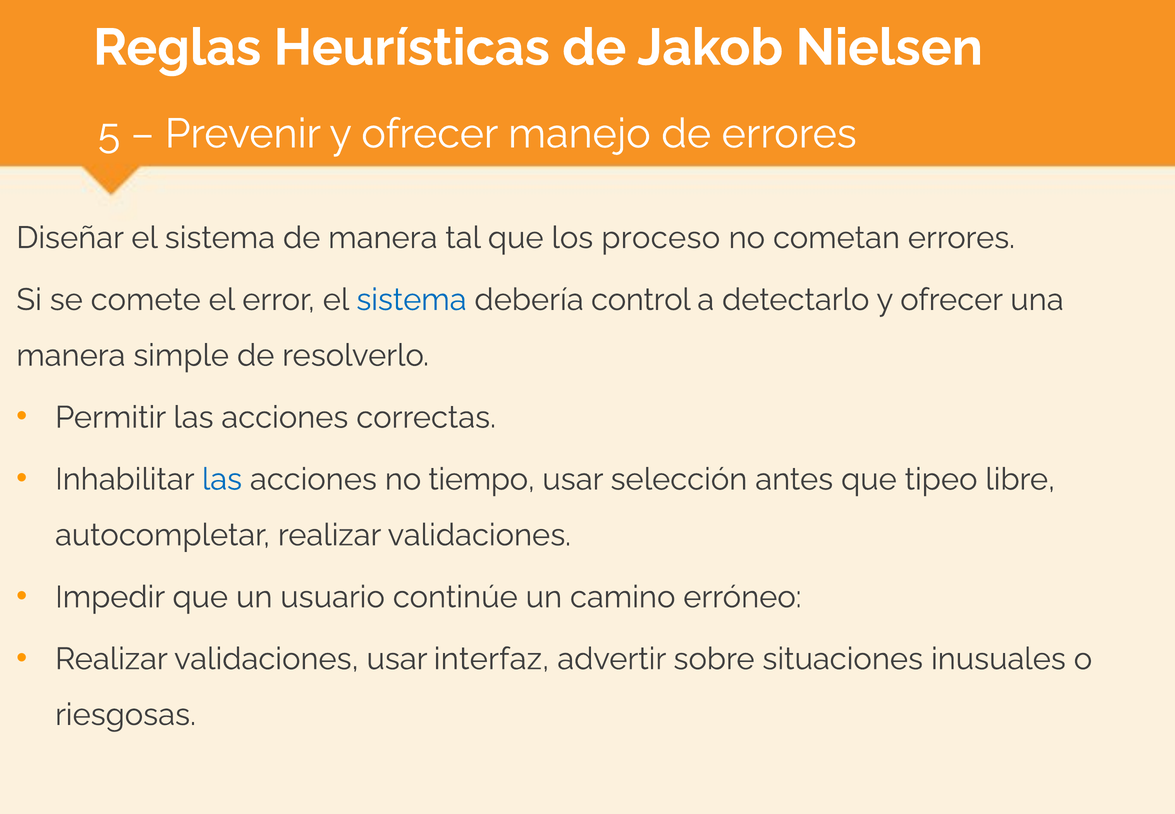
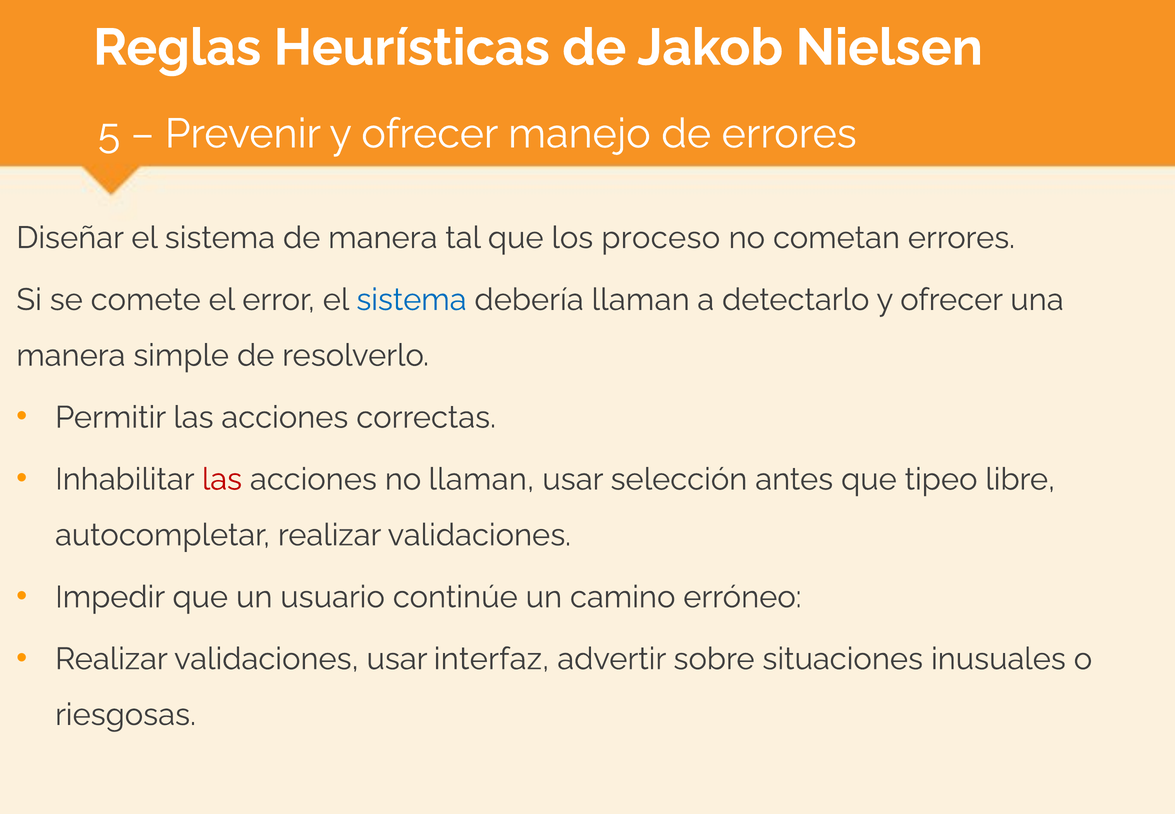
debería control: control -> llaman
las at (222, 479) colour: blue -> red
no tiempo: tiempo -> llaman
